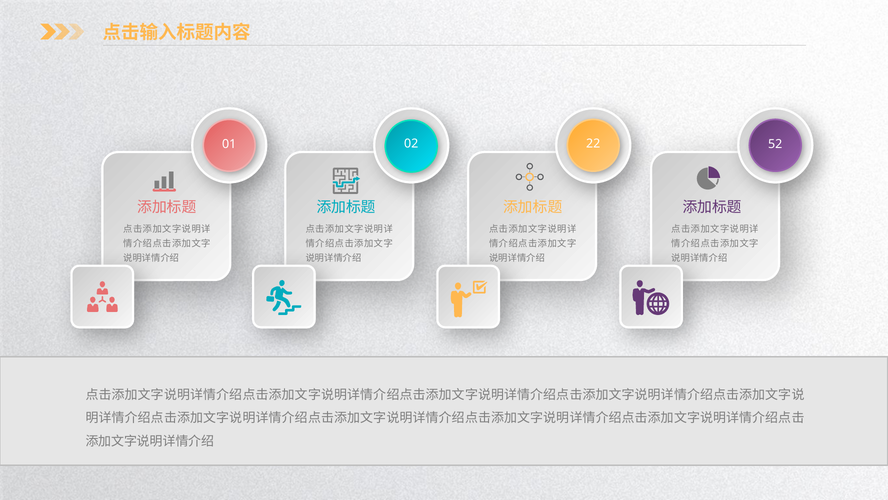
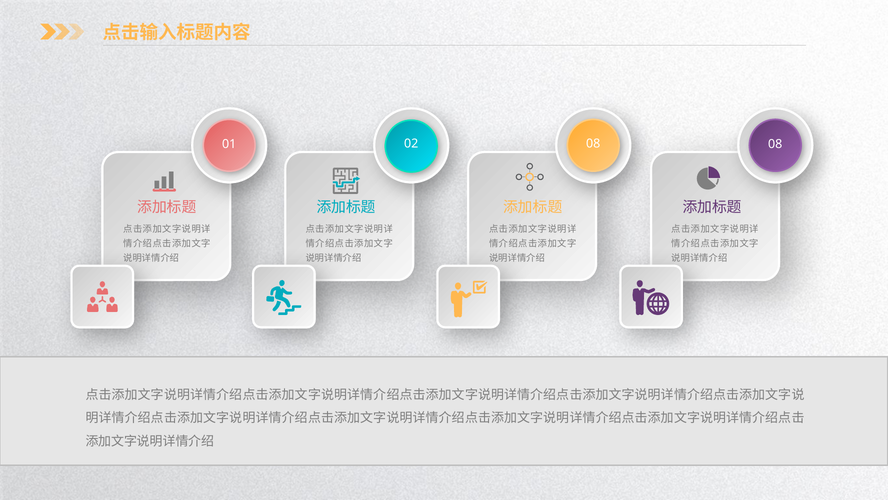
02 52: 52 -> 08
01 22: 22 -> 08
